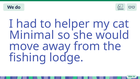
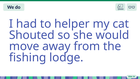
Minimal: Minimal -> Shouted
